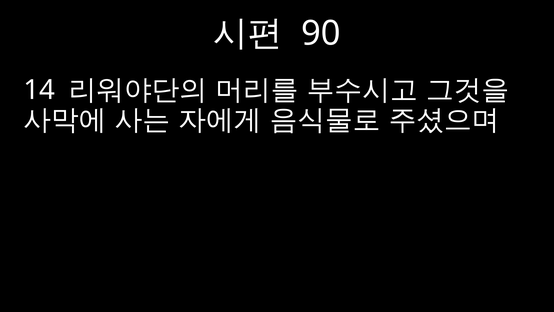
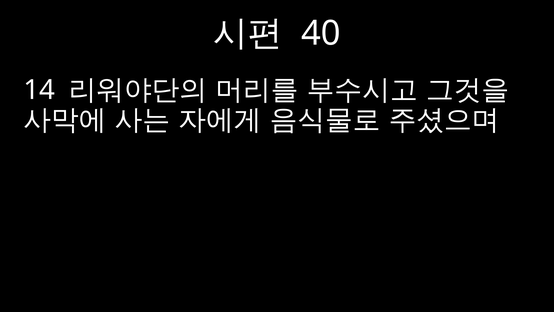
90: 90 -> 40
